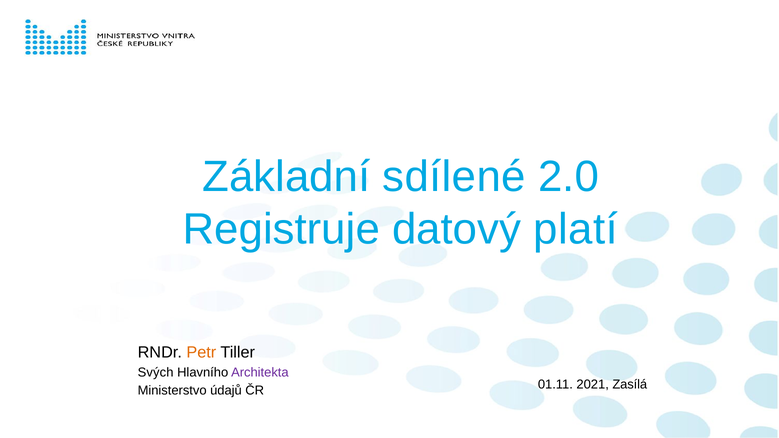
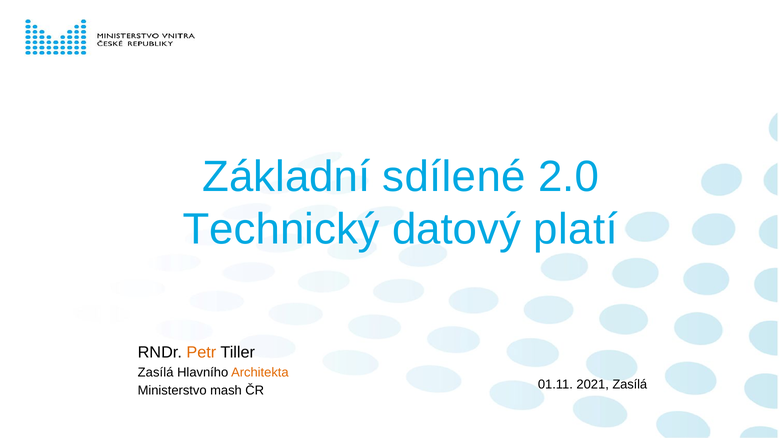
Registruje: Registruje -> Technický
Svých at (156, 372): Svých -> Zasílá
Architekta colour: purple -> orange
údajů: údajů -> mash
